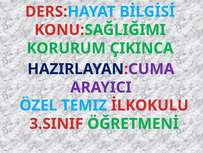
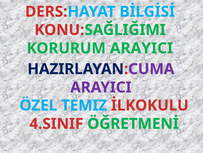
KORURUM ÇIKINCA: ÇIKINCA -> ARAYICI
3.SINIF: 3.SINIF -> 4.SINIF
